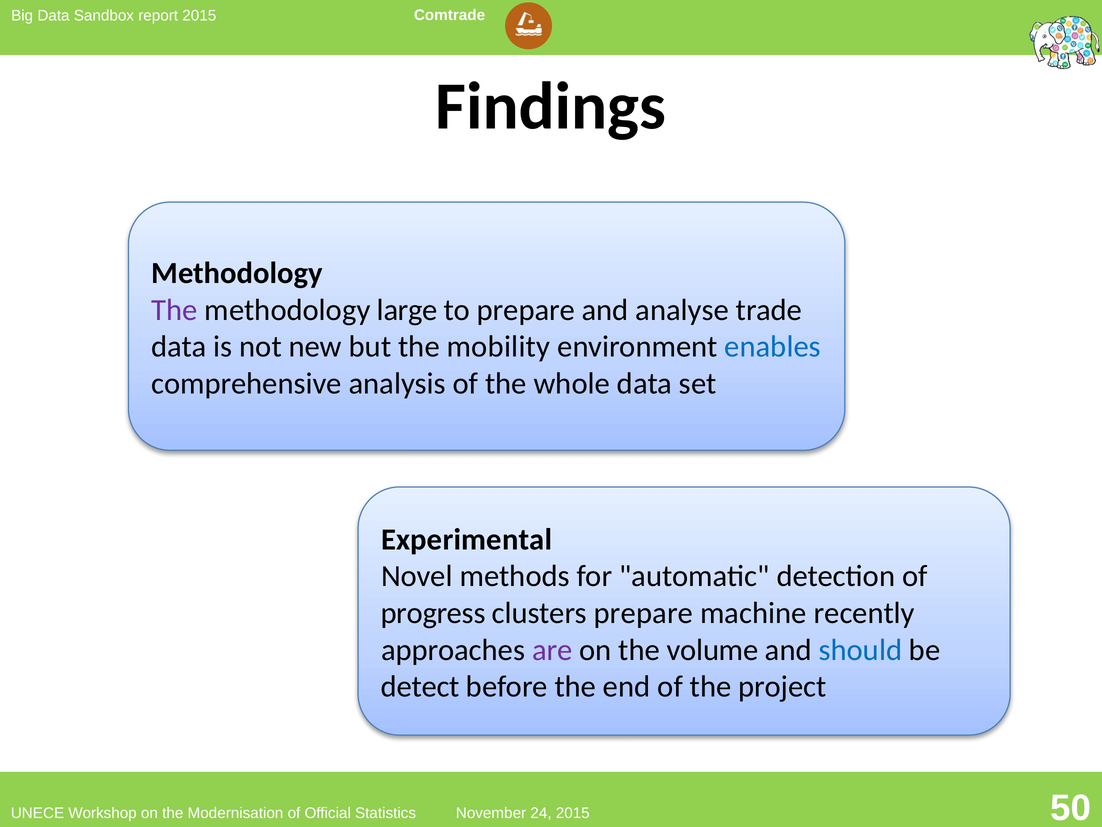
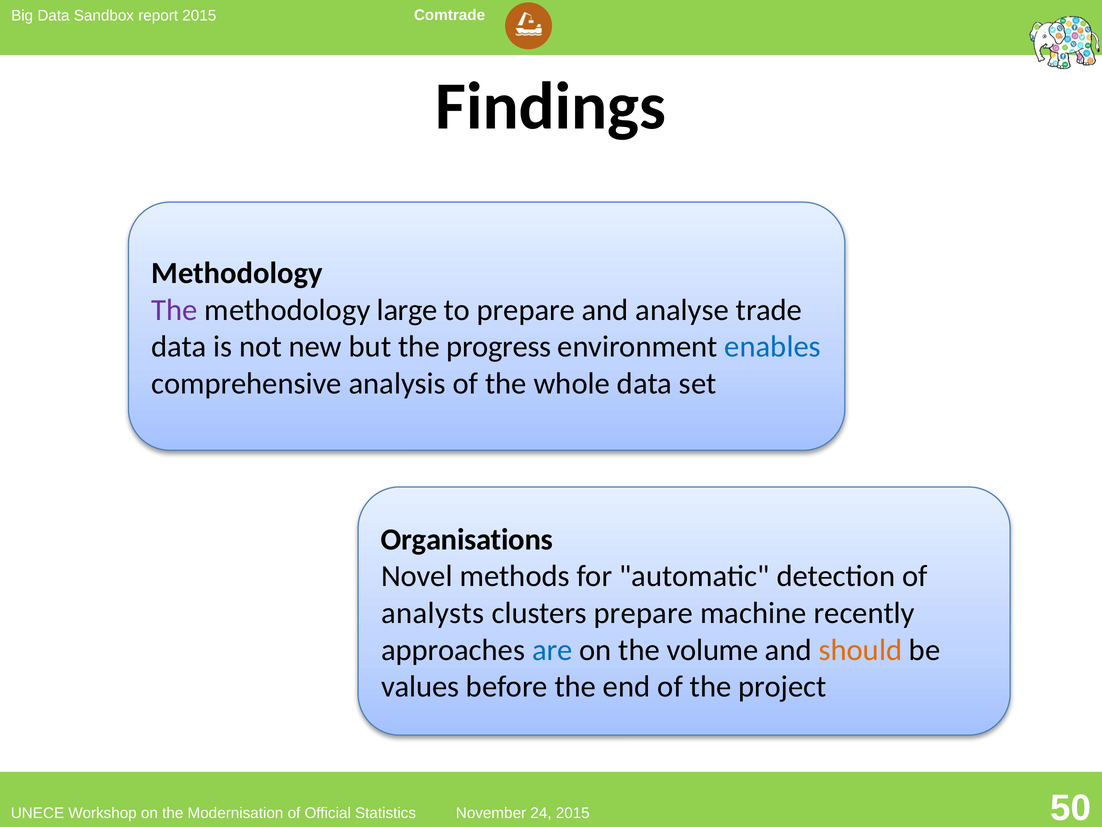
mobility: mobility -> progress
Experimental: Experimental -> Organisations
progress: progress -> analysts
are colour: purple -> blue
should colour: blue -> orange
detect: detect -> values
